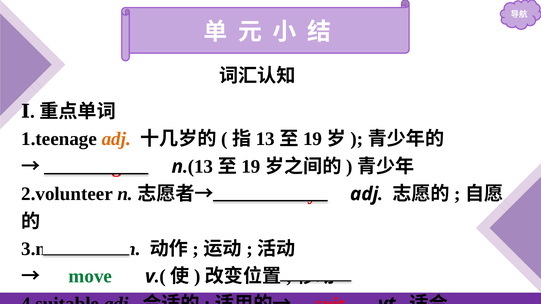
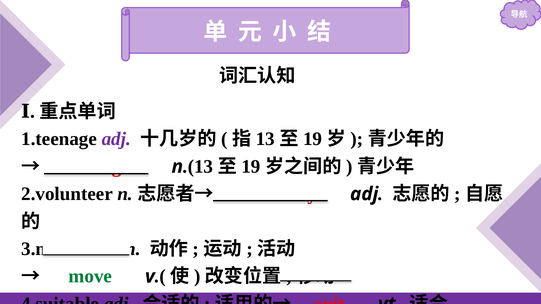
adj at (116, 139) colour: orange -> purple
